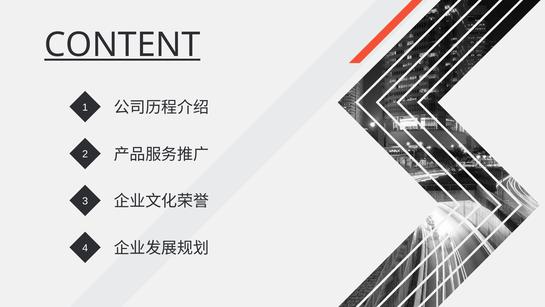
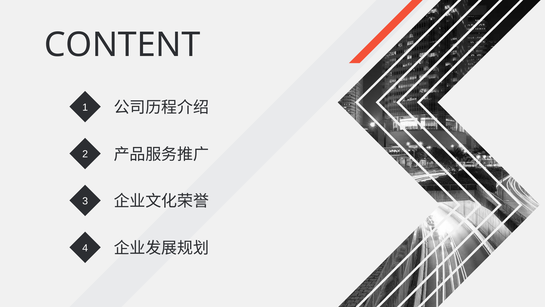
CONTENT underline: present -> none
